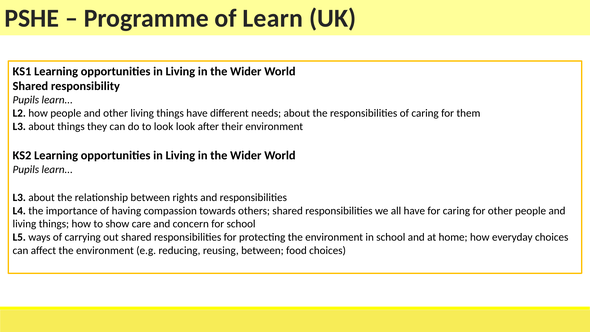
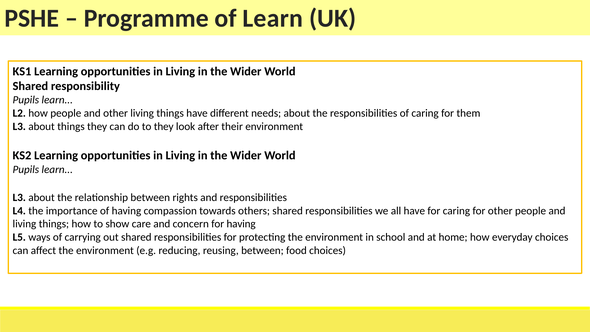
to look: look -> they
for school: school -> having
